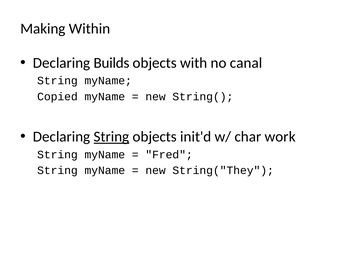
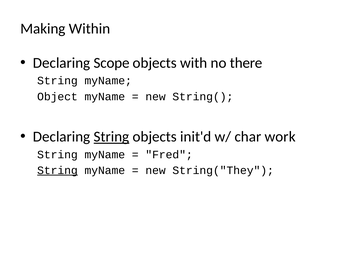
Builds: Builds -> Scope
canal: canal -> there
Copied: Copied -> Object
String at (57, 170) underline: none -> present
